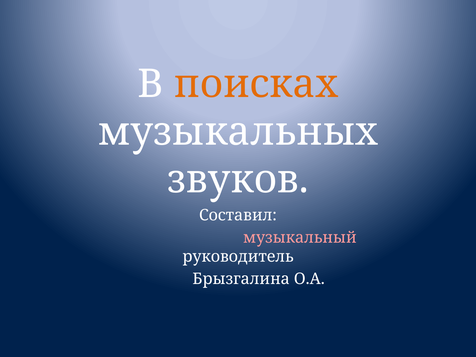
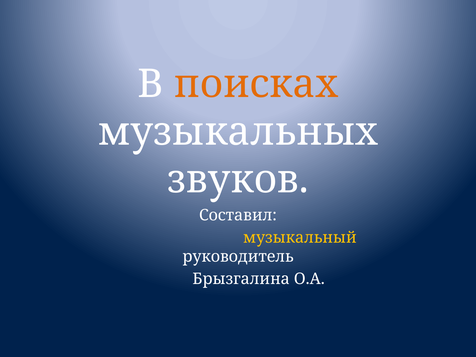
музыкальный colour: pink -> yellow
